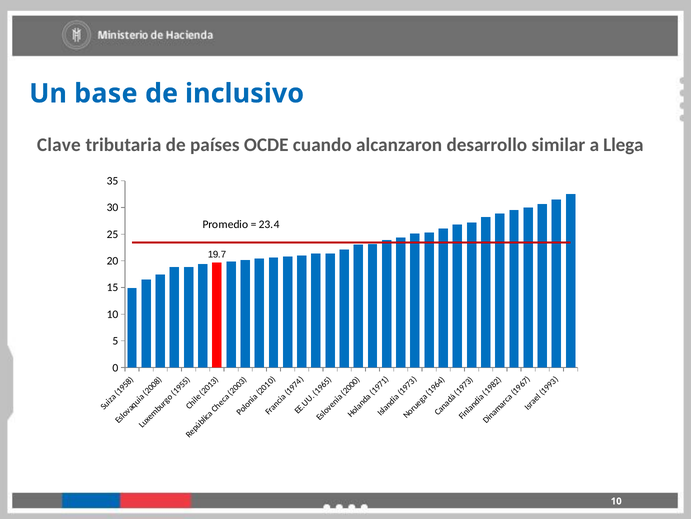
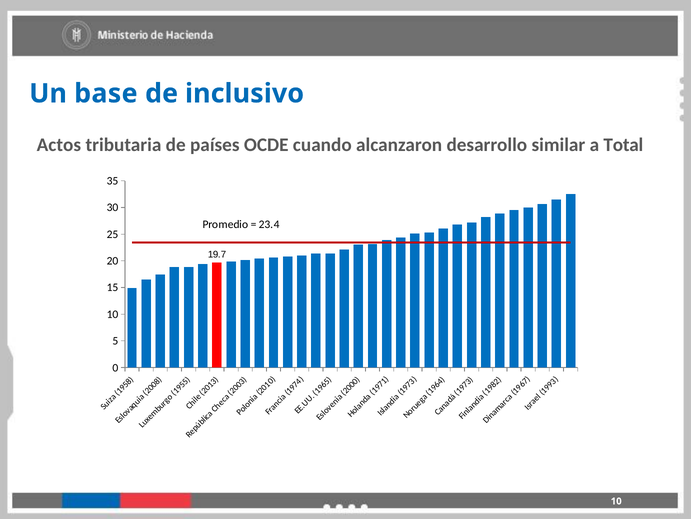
Clave: Clave -> Actos
Llega: Llega -> Total
